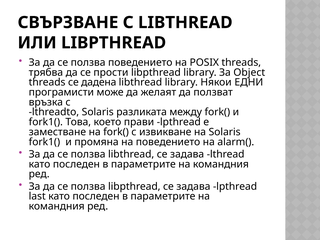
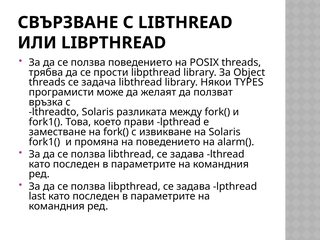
дадена: дадена -> задача
ЕДНИ: ЕДНИ -> TYPES
